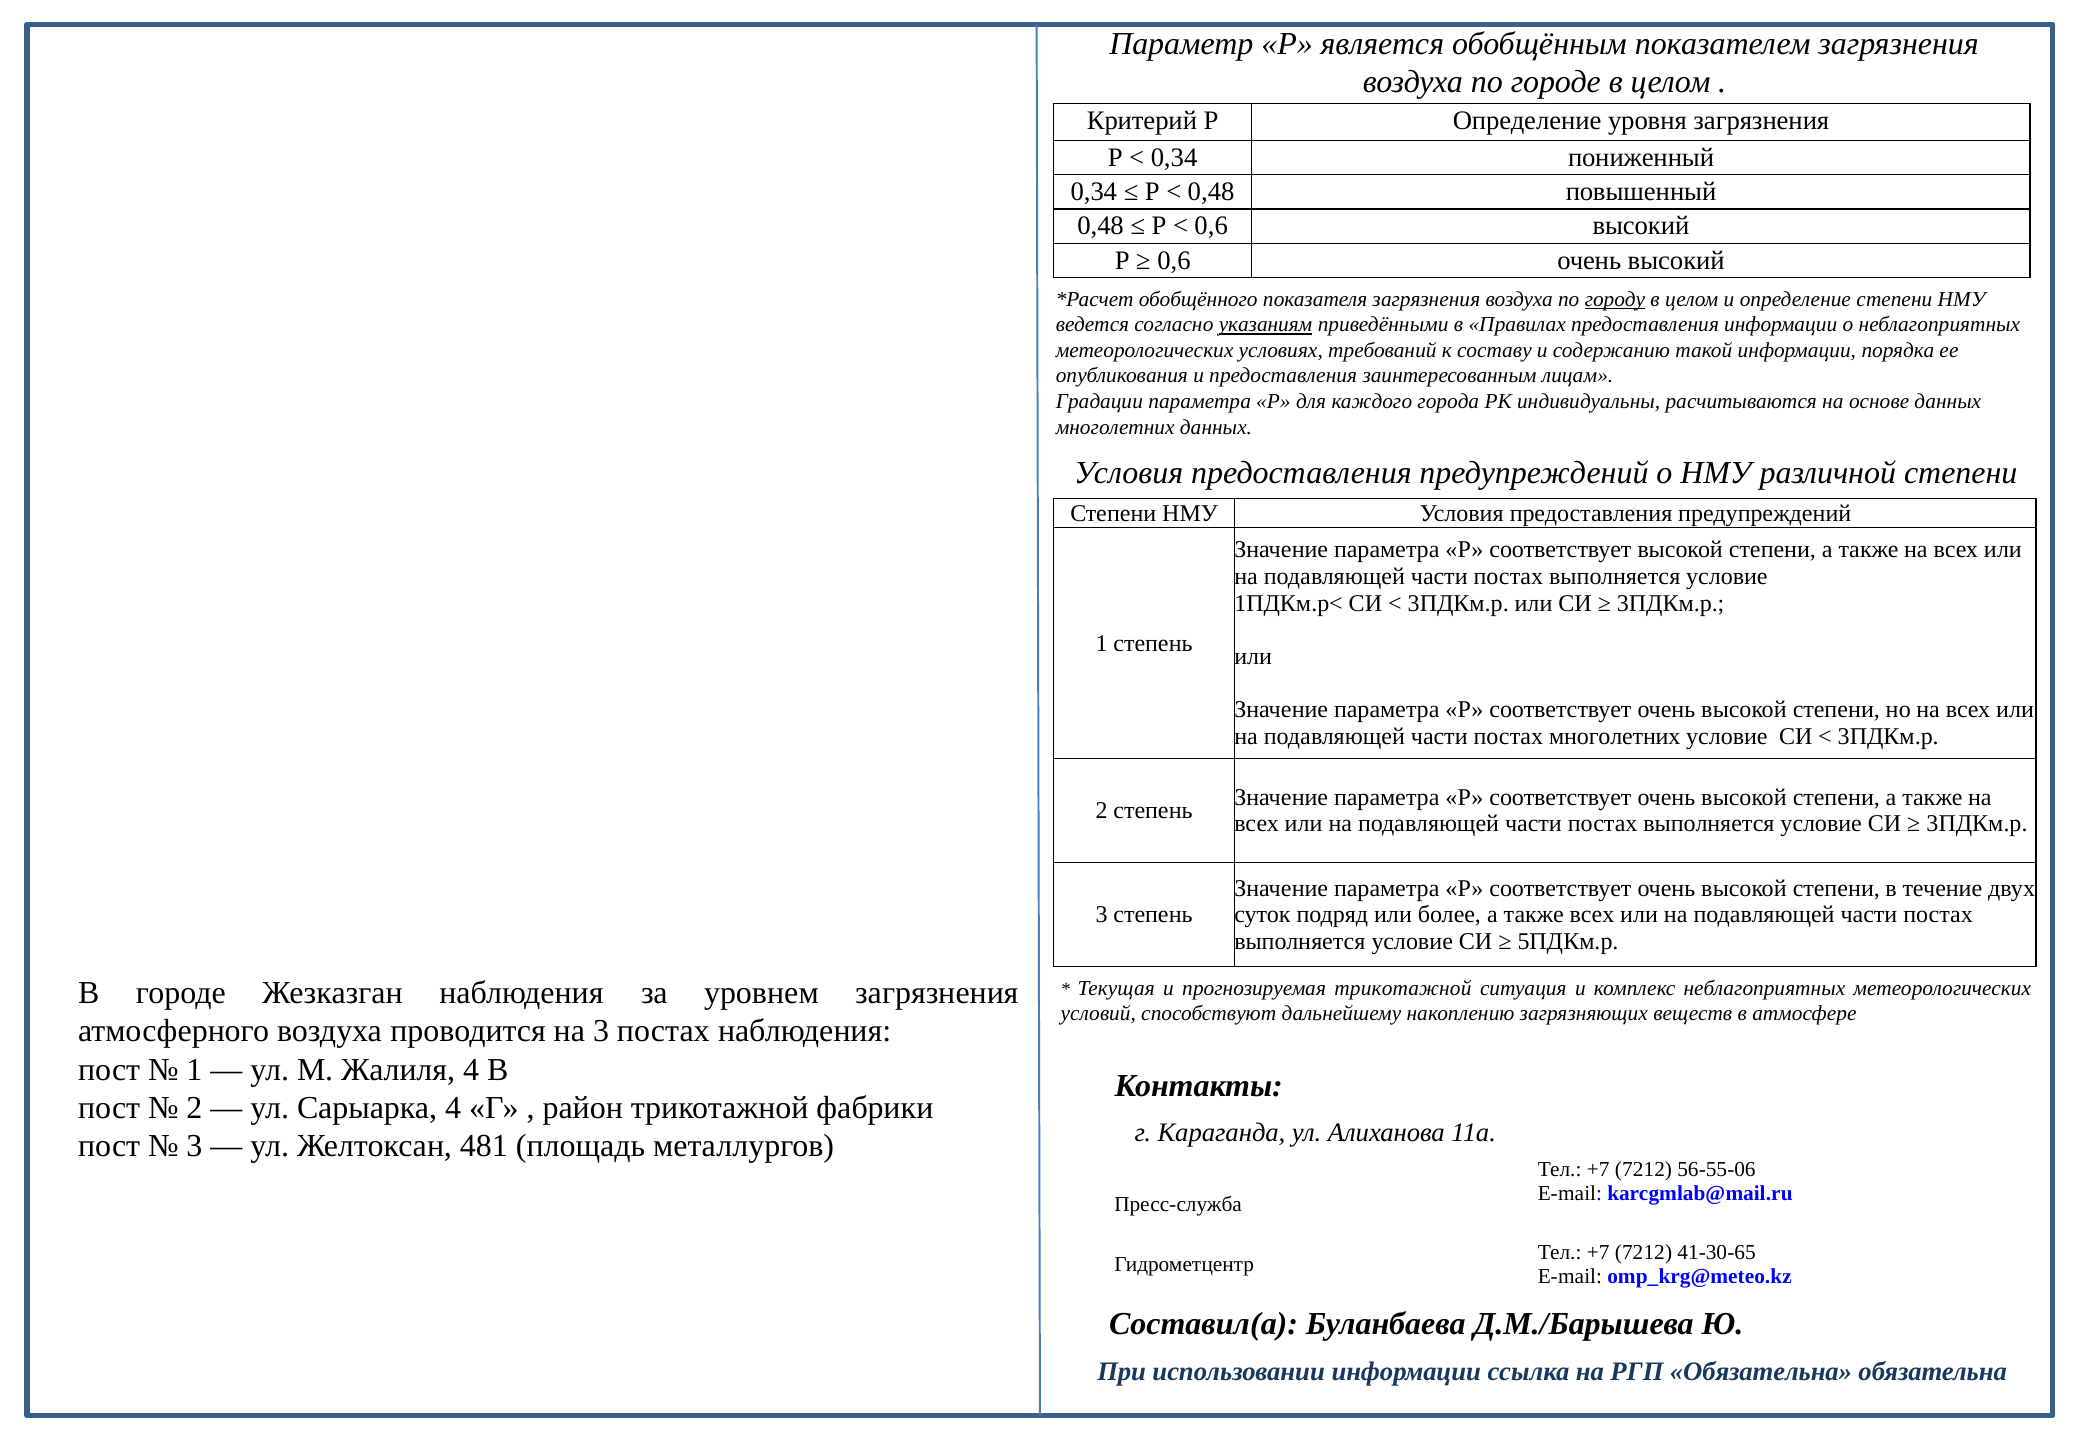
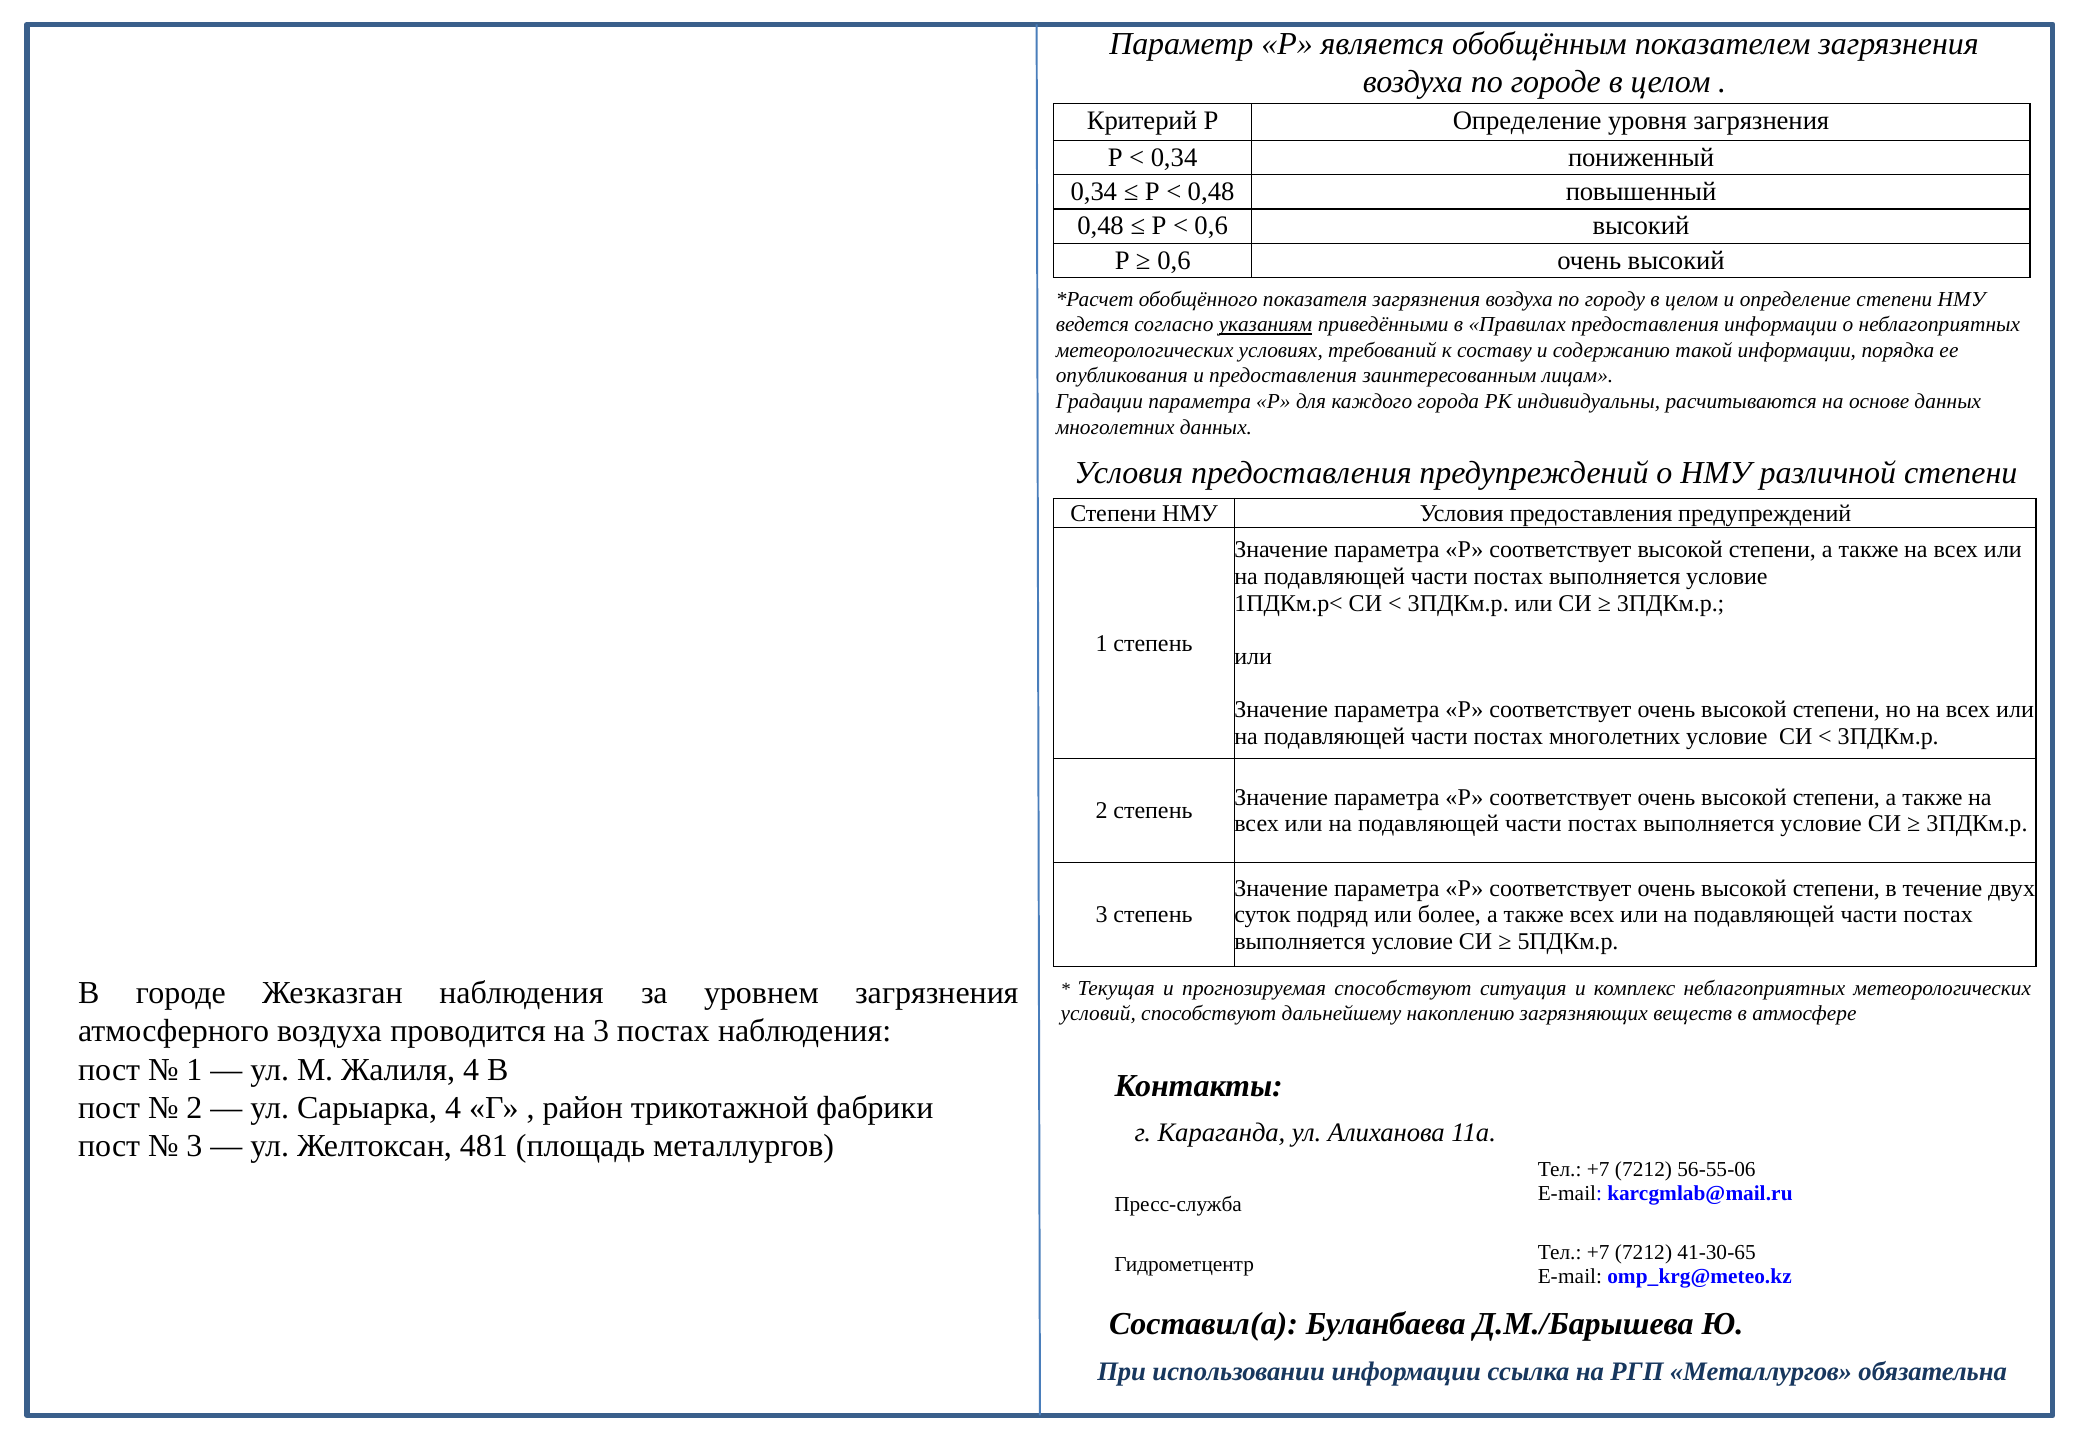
городу underline: present -> none
прогнозируемая трикотажной: трикотажной -> способствуют
РГП Обязательна: Обязательна -> Металлургов
